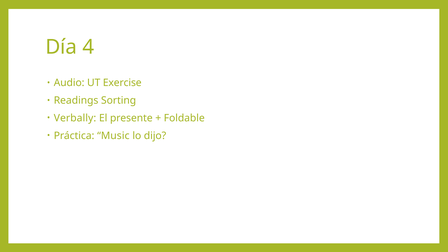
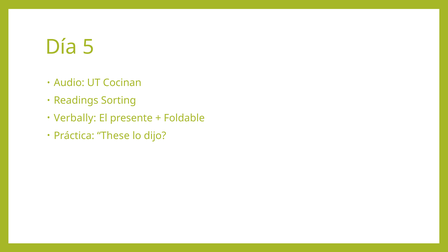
4: 4 -> 5
Exercise: Exercise -> Cocinan
Music: Music -> These
